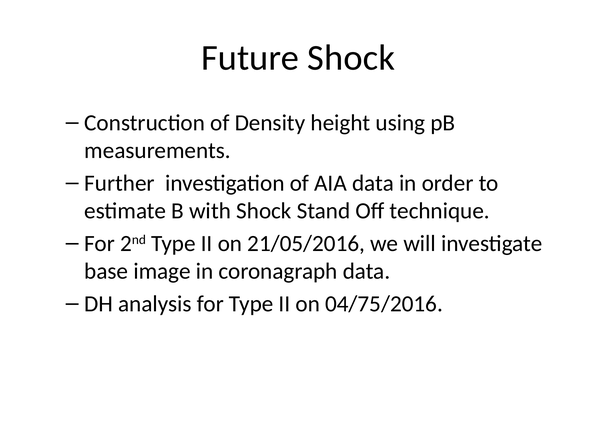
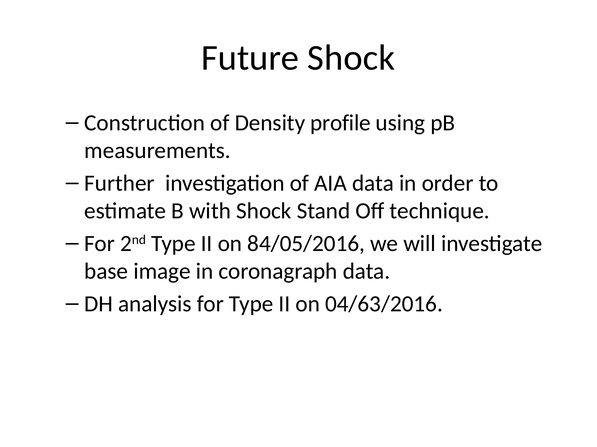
height: height -> profile
21/05/2016: 21/05/2016 -> 84/05/2016
04/75/2016: 04/75/2016 -> 04/63/2016
